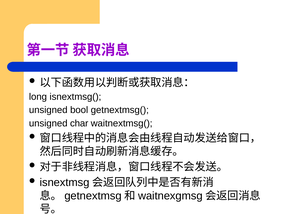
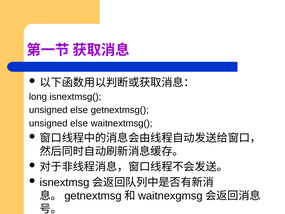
bool at (79, 110): bool -> else
char at (79, 123): char -> else
